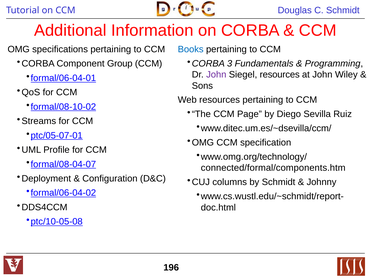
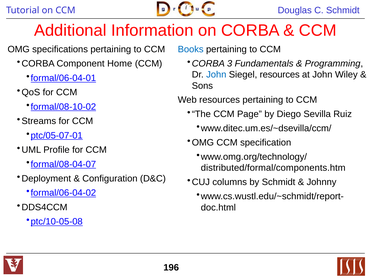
Group: Group -> Home
John at (216, 75) colour: purple -> blue
connected/formal/components.htm: connected/formal/components.htm -> distributed/formal/components.htm
